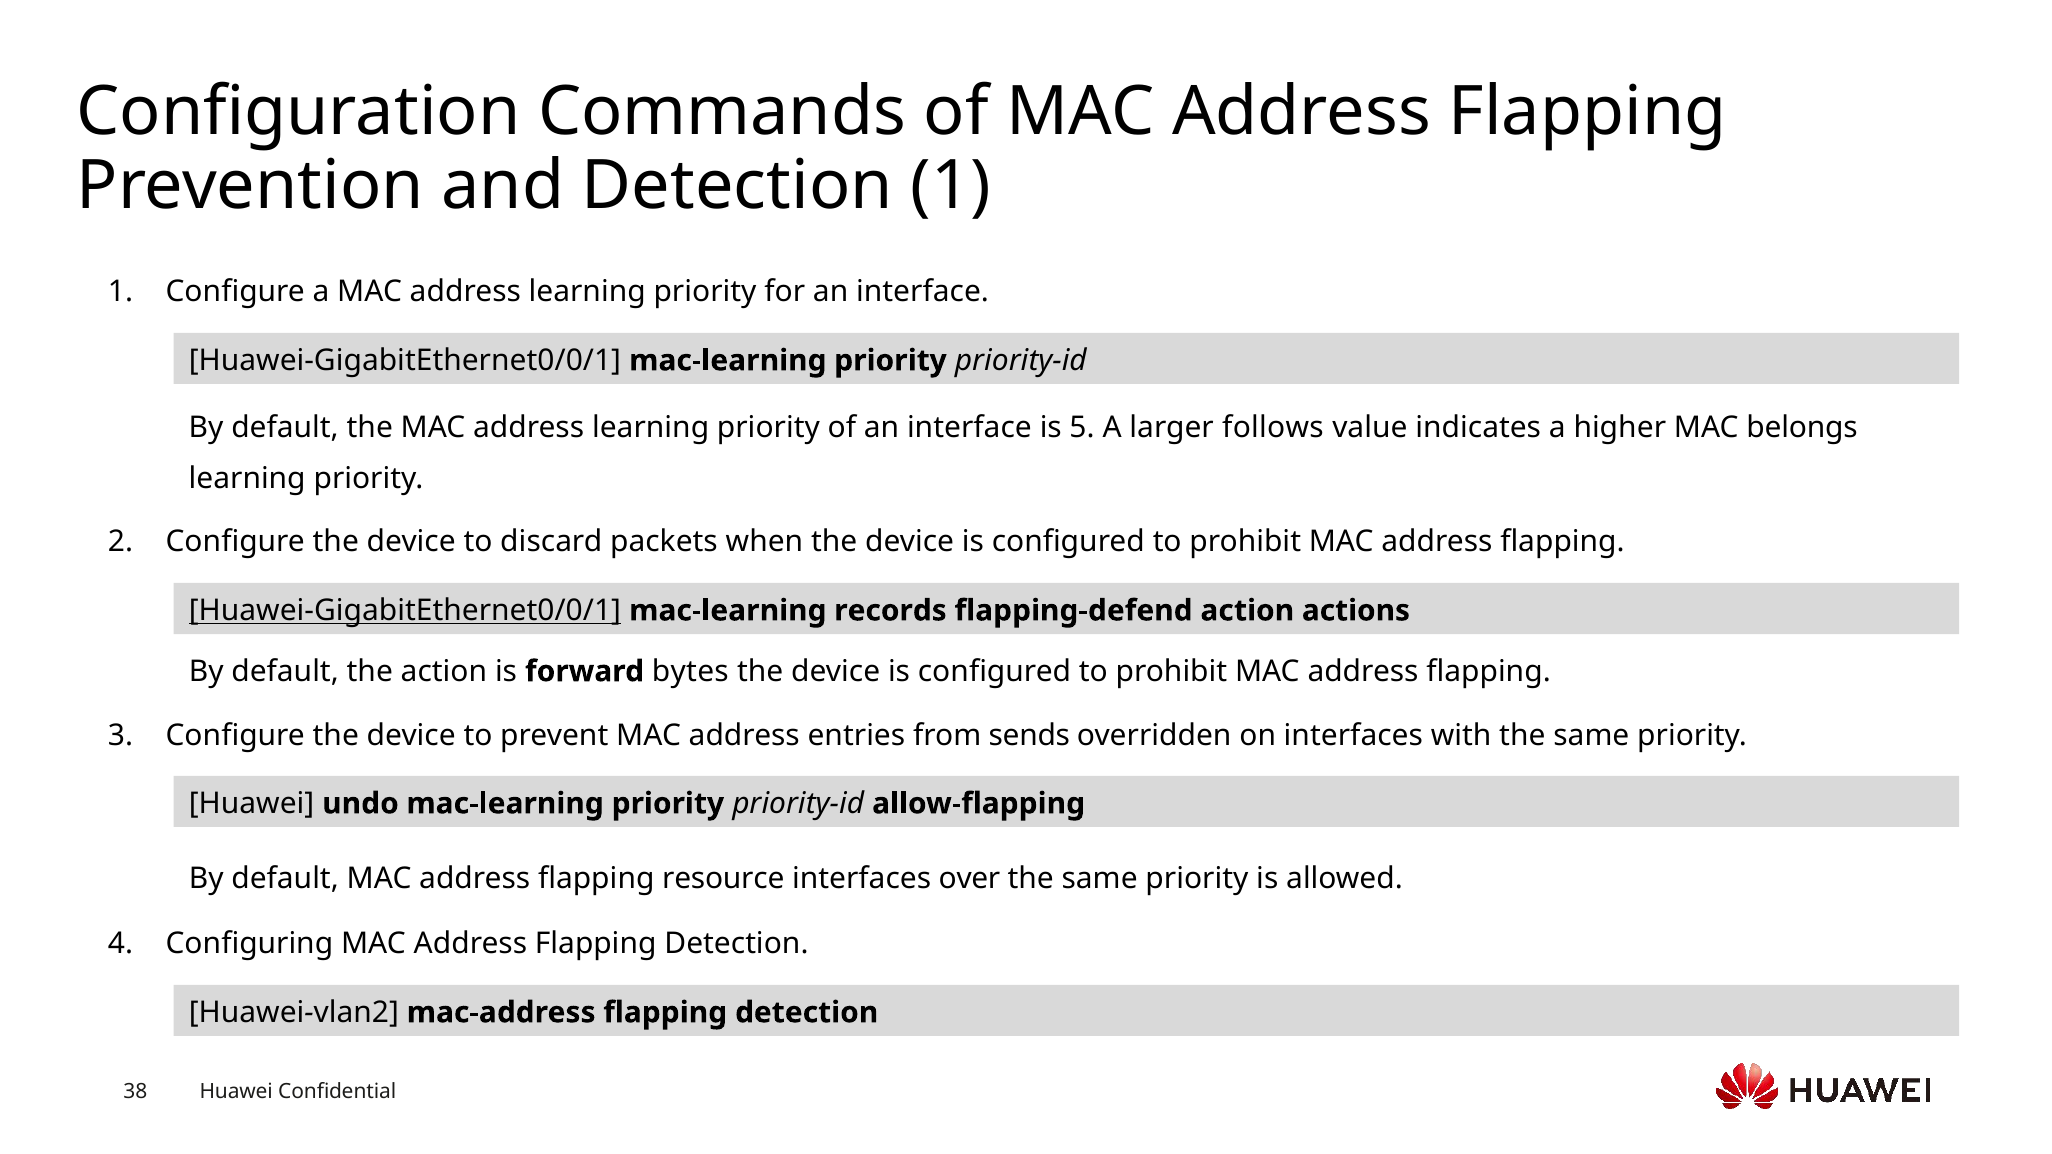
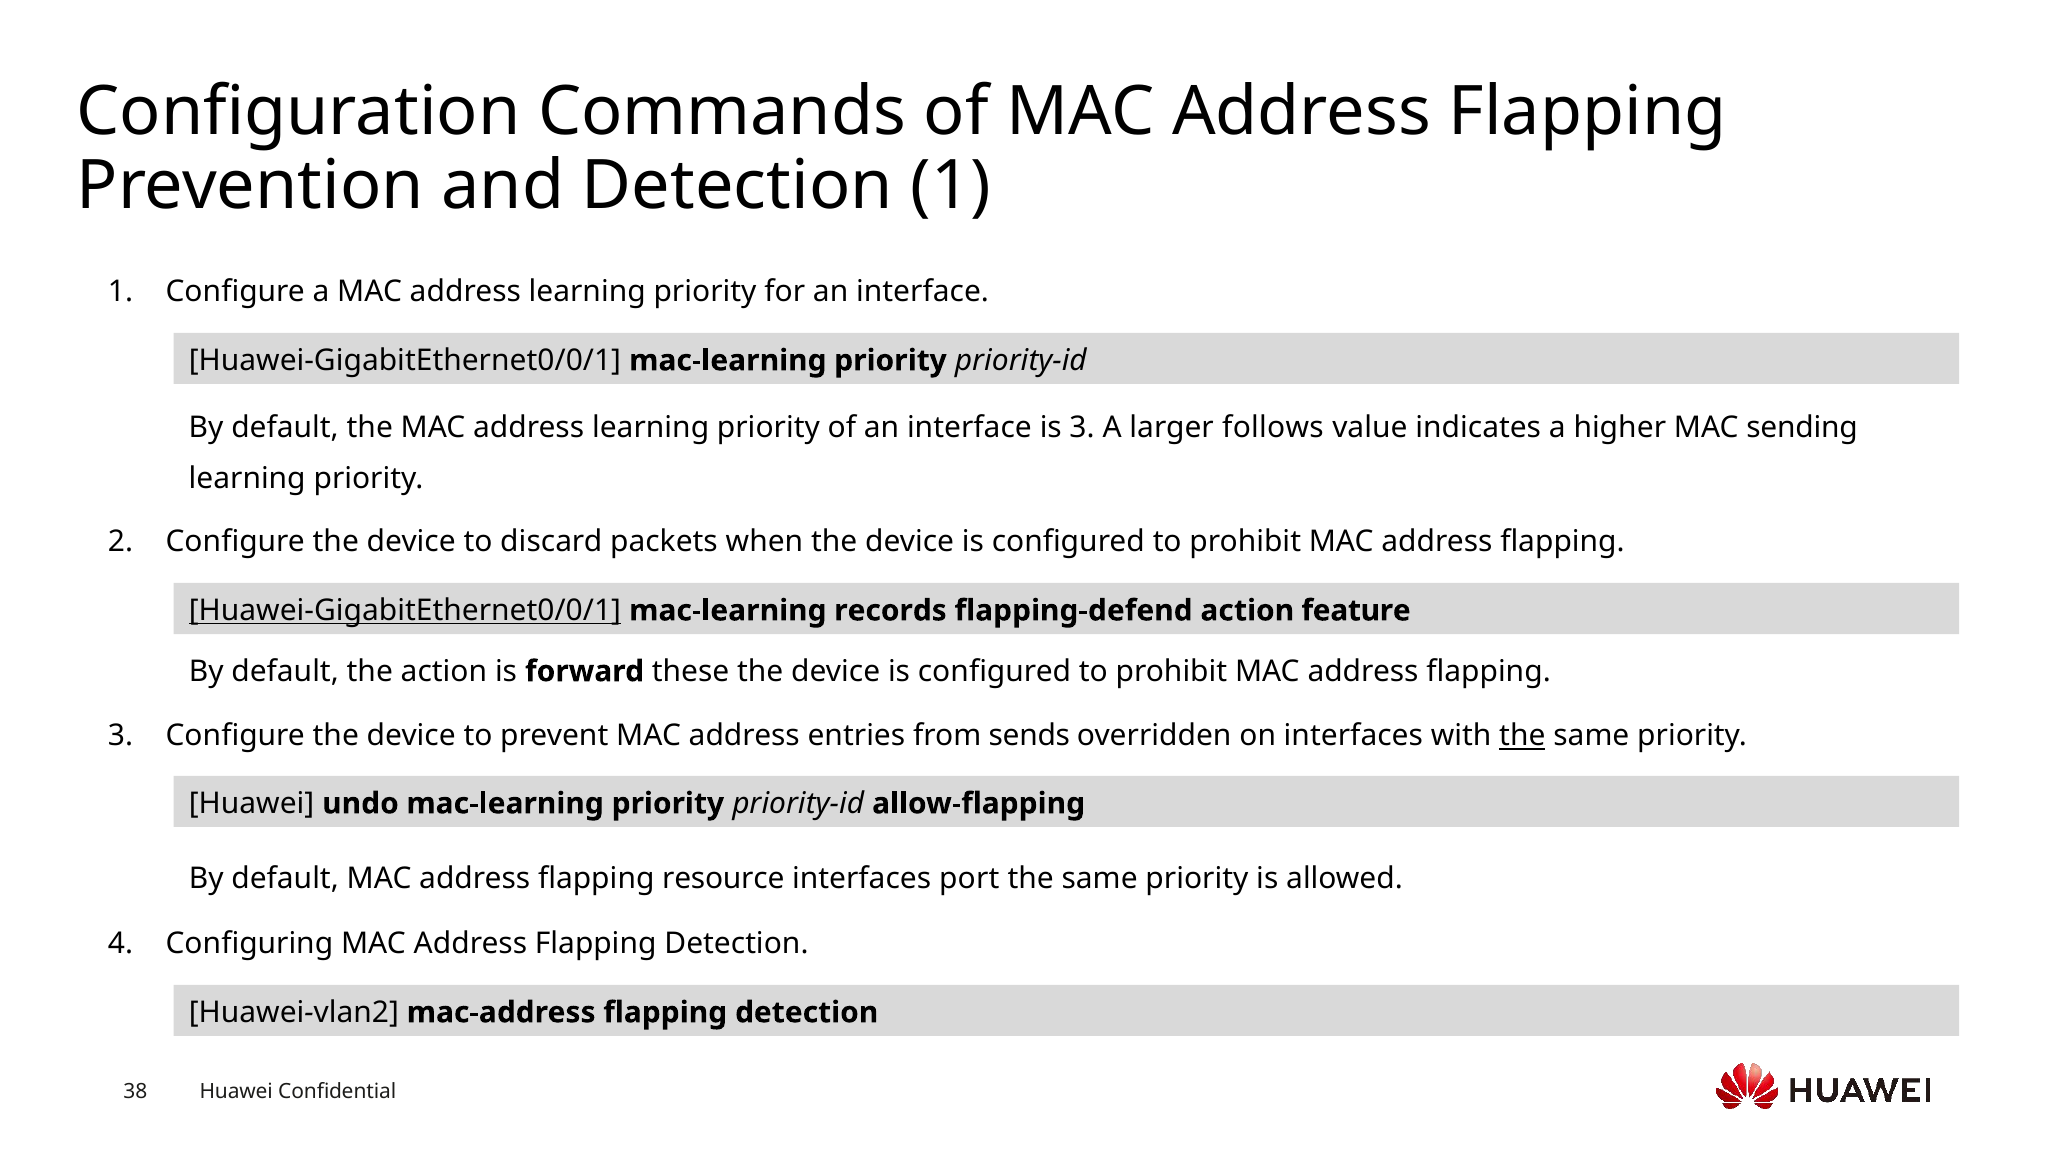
is 5: 5 -> 3
belongs: belongs -> sending
actions: actions -> feature
bytes: bytes -> these
the at (1522, 736) underline: none -> present
over: over -> port
